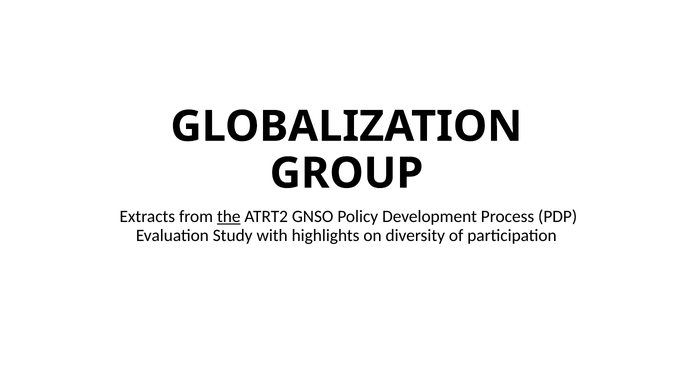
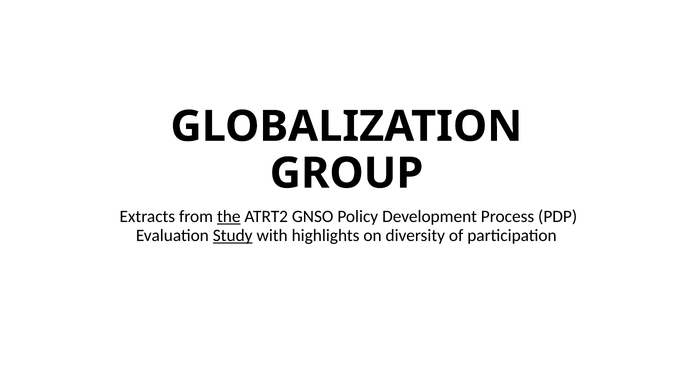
Study underline: none -> present
